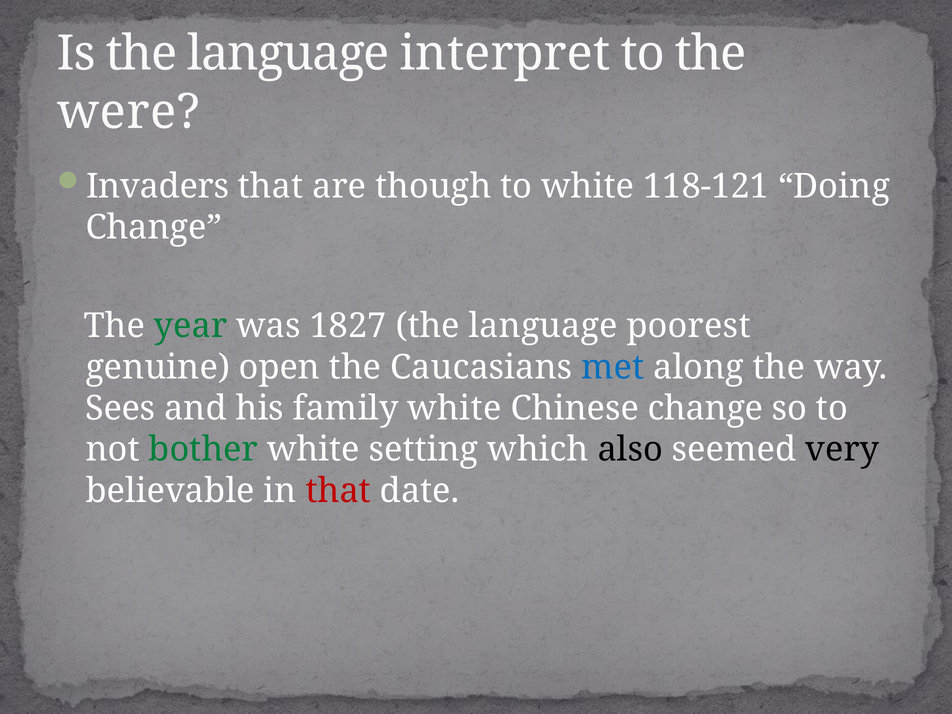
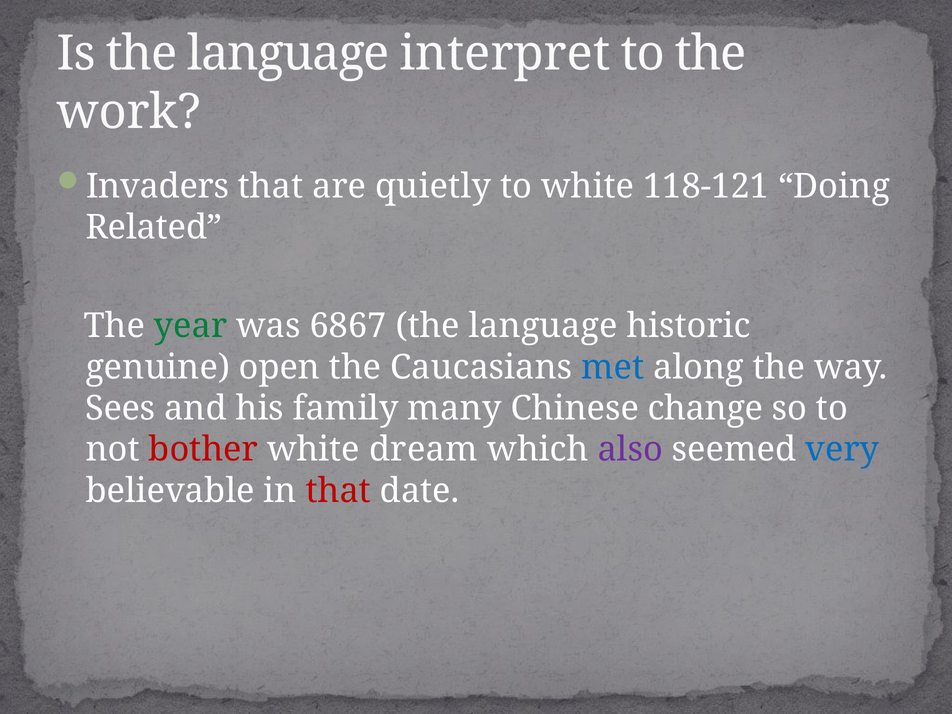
were: were -> work
though: though -> quietly
Change at (154, 228): Change -> Related
1827: 1827 -> 6867
poorest: poorest -> historic
family white: white -> many
bother colour: green -> red
setting: setting -> dream
also colour: black -> purple
very colour: black -> blue
